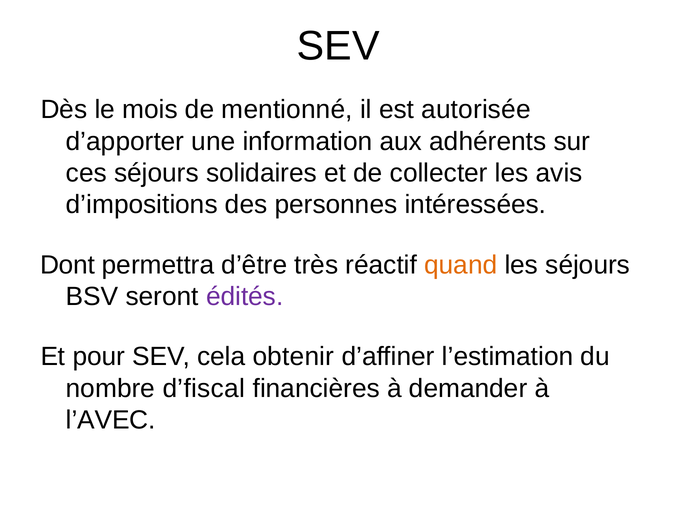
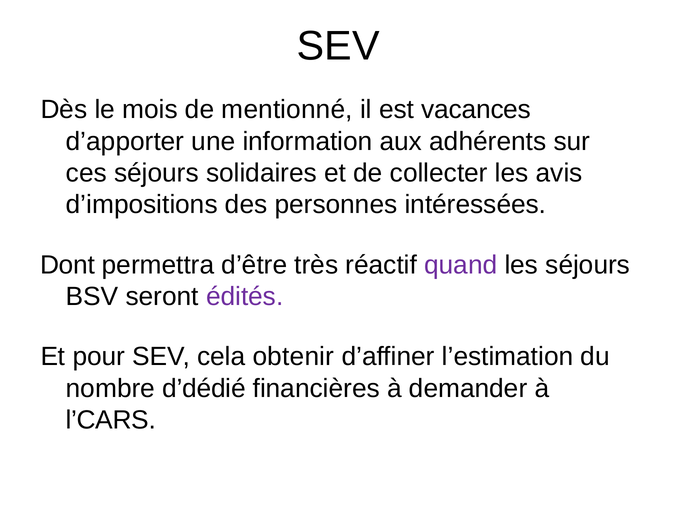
autorisée: autorisée -> vacances
quand colour: orange -> purple
d’fiscal: d’fiscal -> d’dédié
l’AVEC: l’AVEC -> l’CARS
